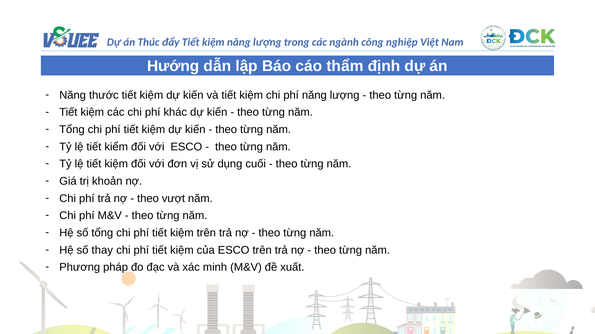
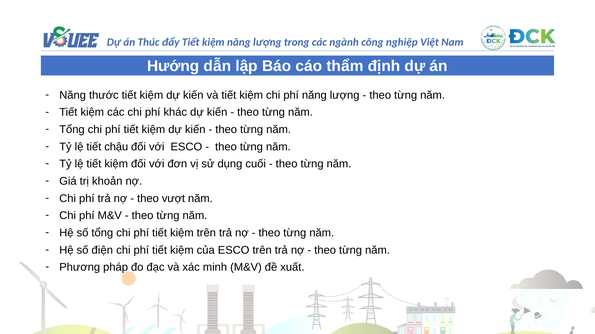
kiểm: kiểm -> chậu
thay: thay -> điện
